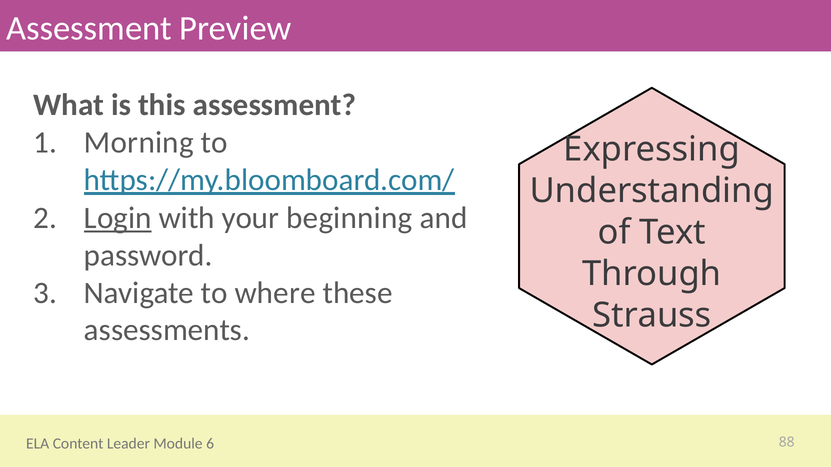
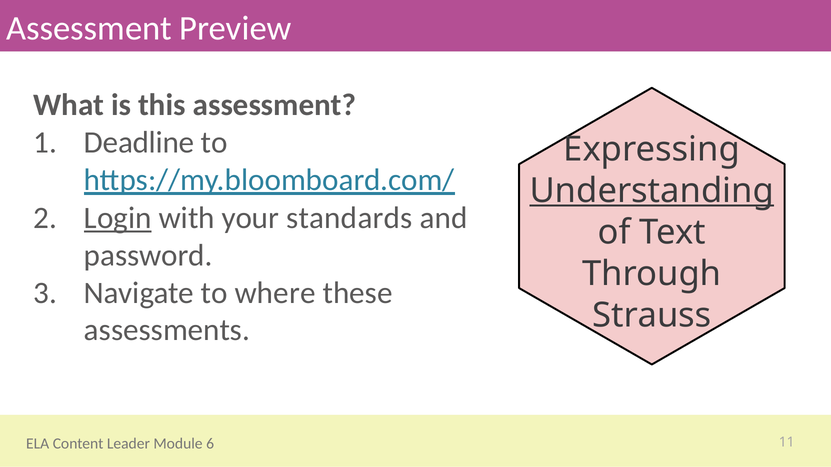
Morning: Morning -> Deadline
Understanding underline: none -> present
beginning: beginning -> standards
88: 88 -> 11
